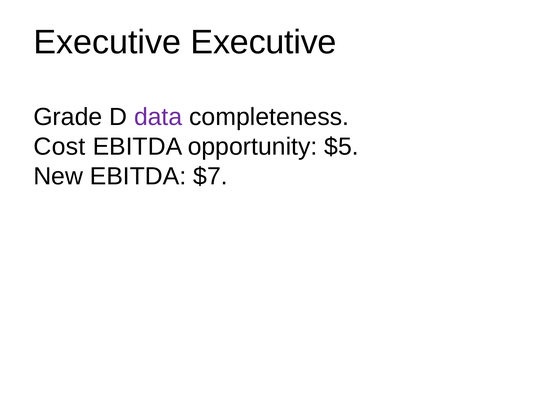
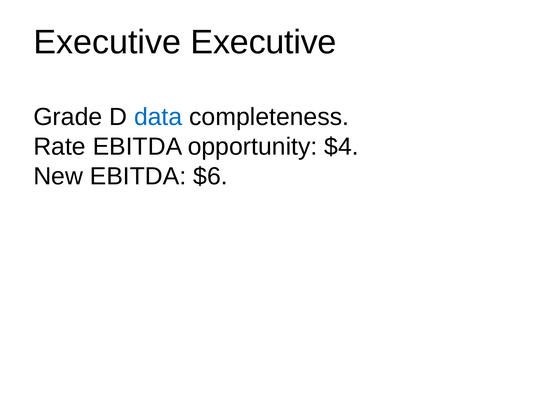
data colour: purple -> blue
Cost: Cost -> Rate
$5: $5 -> $4
$7: $7 -> $6
